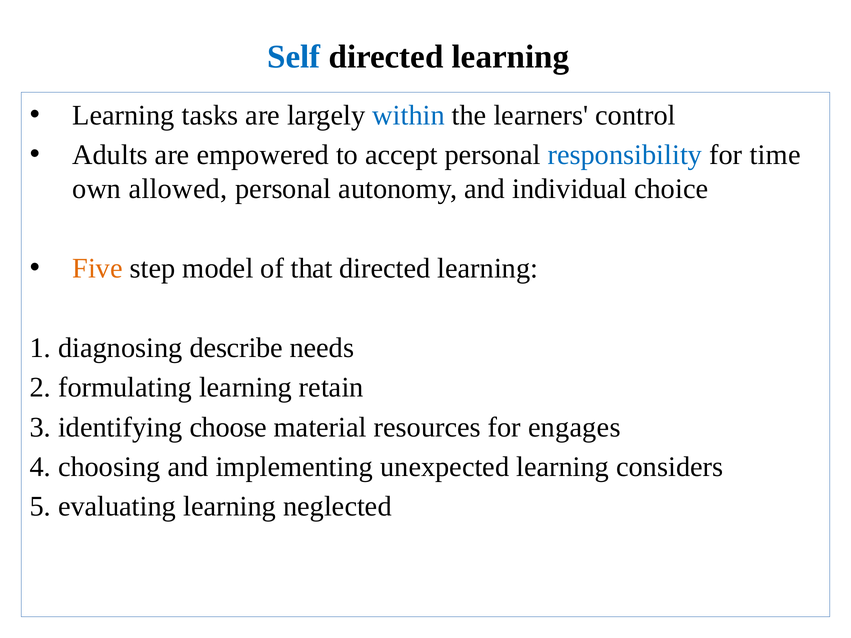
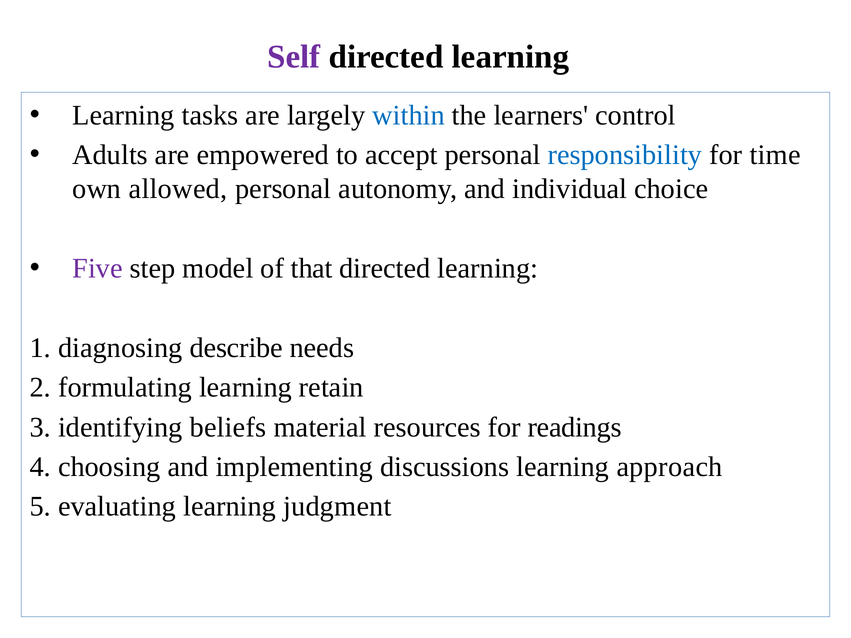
Self colour: blue -> purple
Five colour: orange -> purple
choose: choose -> beliefs
engages: engages -> readings
unexpected: unexpected -> discussions
considers: considers -> approach
neglected: neglected -> judgment
